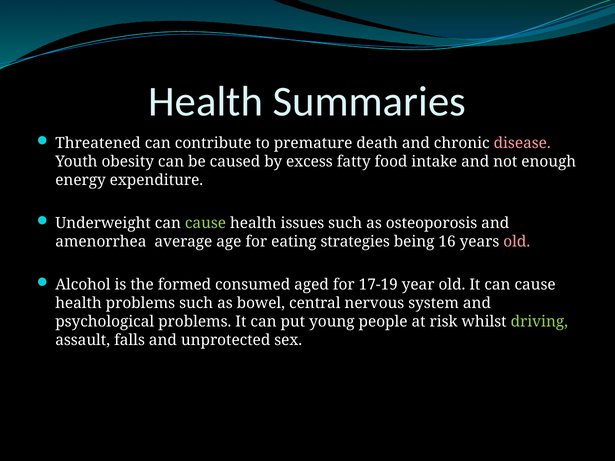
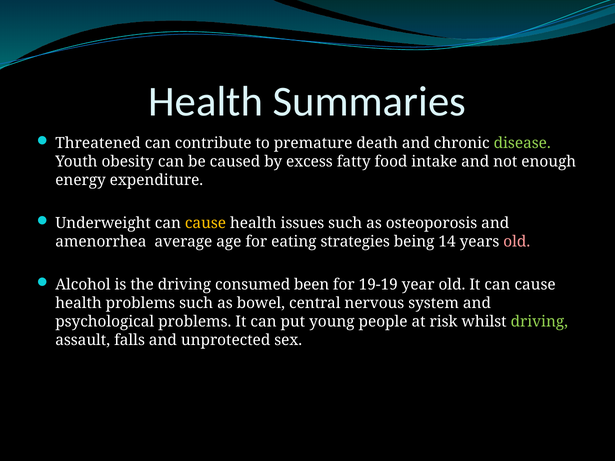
disease colour: pink -> light green
cause at (205, 223) colour: light green -> yellow
16: 16 -> 14
the formed: formed -> driving
aged: aged -> been
17-19: 17-19 -> 19-19
